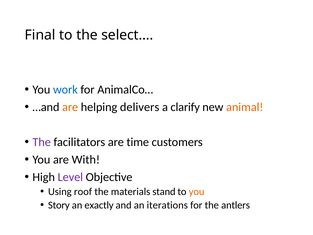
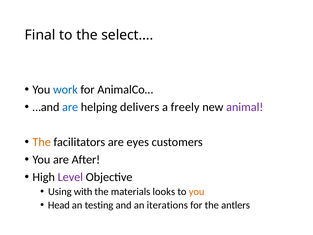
are at (70, 107) colour: orange -> blue
clarify: clarify -> freely
animal colour: orange -> purple
The at (42, 142) colour: purple -> orange
time: time -> eyes
With: With -> After
roof: roof -> with
stand: stand -> looks
Story: Story -> Head
exactly: exactly -> testing
